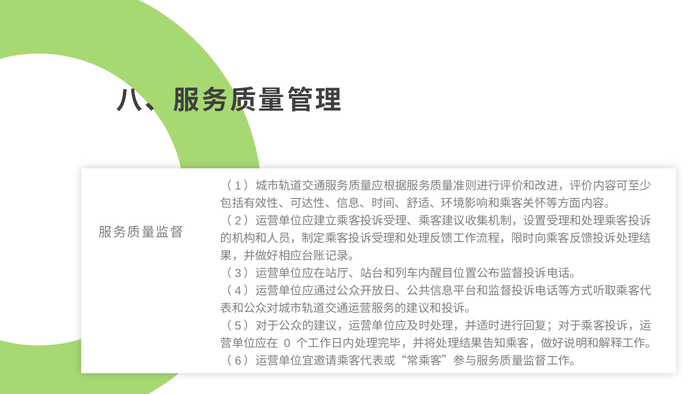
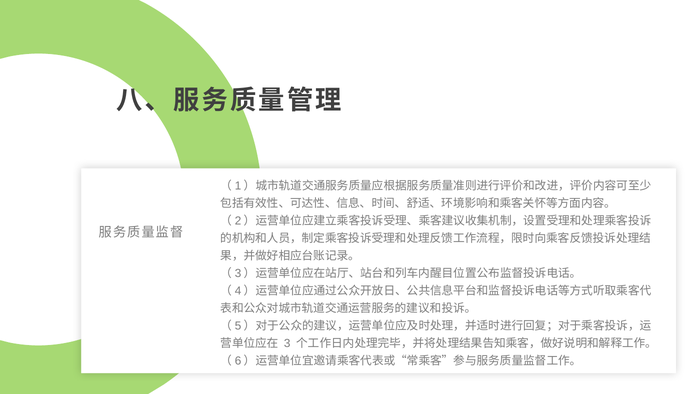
0: 0 -> 3
